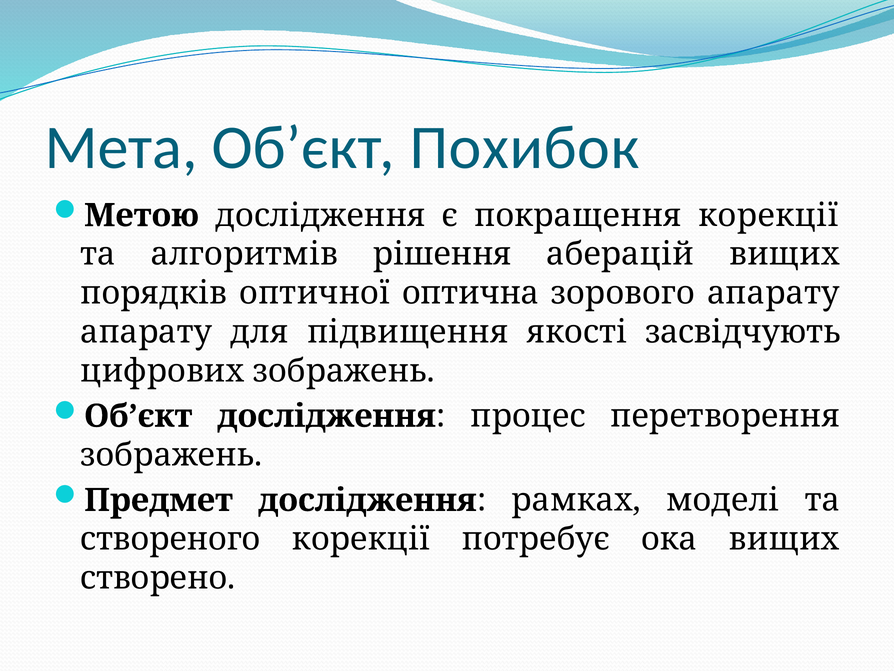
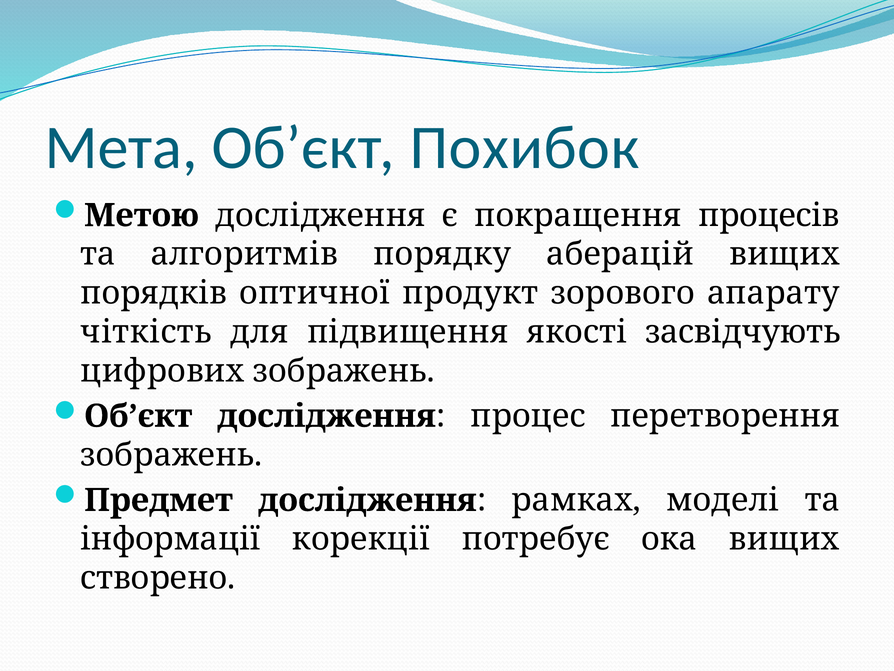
покращення корекції: корекції -> процесів
рішення: рішення -> порядку
оптична: оптична -> продукт
апарату at (146, 332): апарату -> чіткість
створеного: створеного -> інформації
